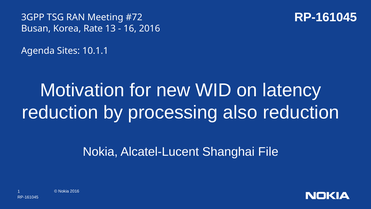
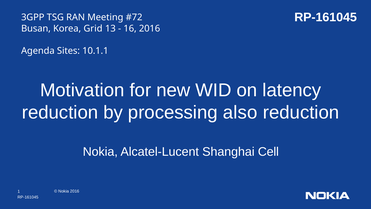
Rate: Rate -> Grid
File: File -> Cell
